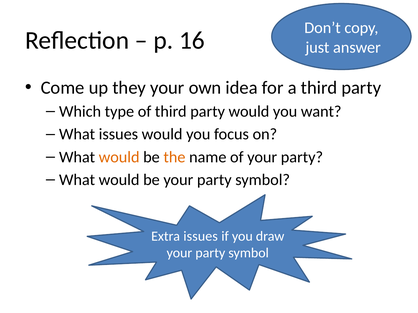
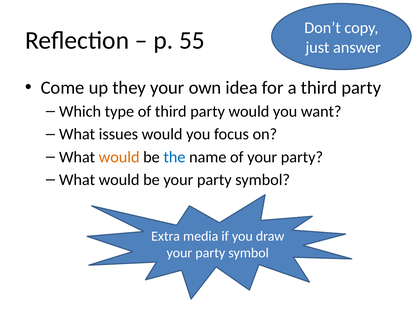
16: 16 -> 55
the colour: orange -> blue
Extra issues: issues -> media
